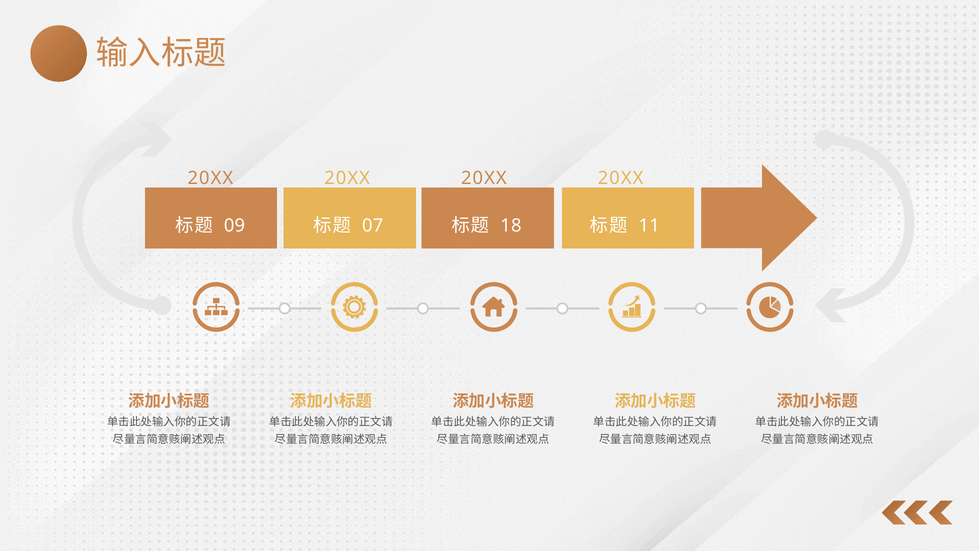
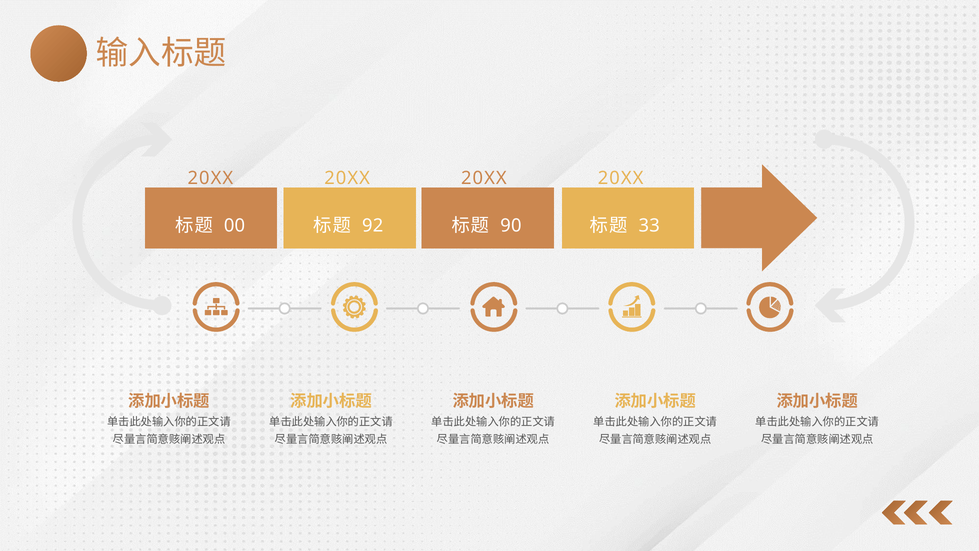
09: 09 -> 00
07: 07 -> 92
18: 18 -> 90
11: 11 -> 33
